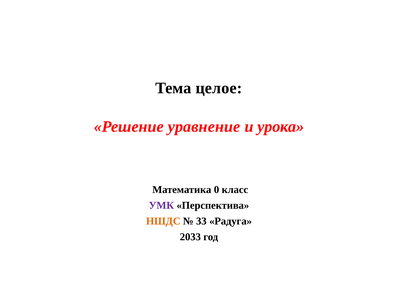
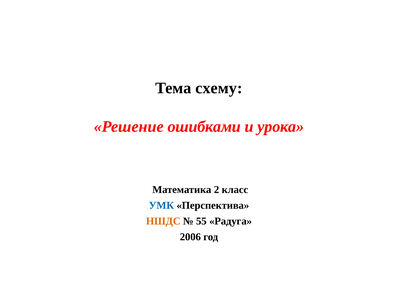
целое: целое -> схему
уравнение: уравнение -> ошибками
0: 0 -> 2
УМК colour: purple -> blue
33: 33 -> 55
2033: 2033 -> 2006
